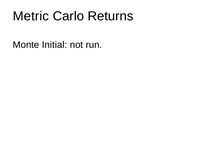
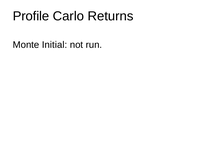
Metric: Metric -> Profile
